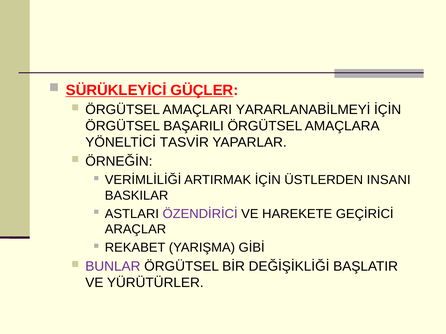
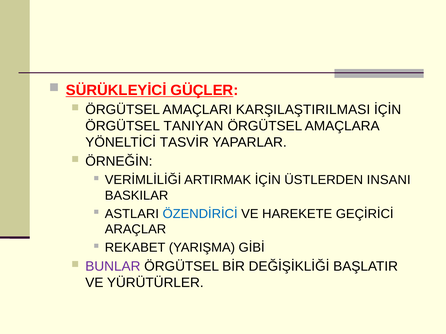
YARARLANABİLMEYİ: YARARLANABİLMEYİ -> KARŞILAŞTIRILMASI
BAŞARILI: BAŞARILI -> TANIYAN
ÖZENDİRİCİ colour: purple -> blue
